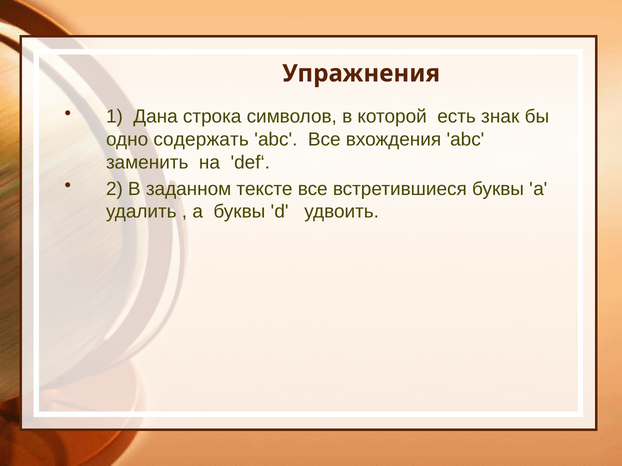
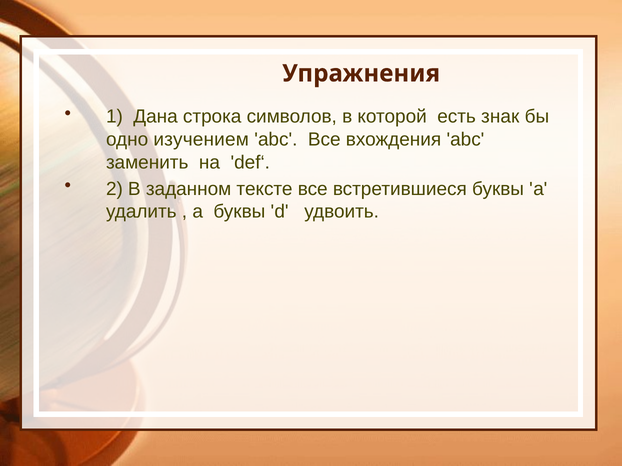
содержать: содержать -> изучением
